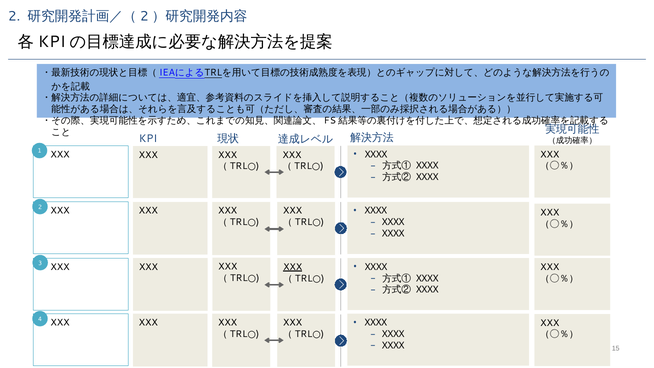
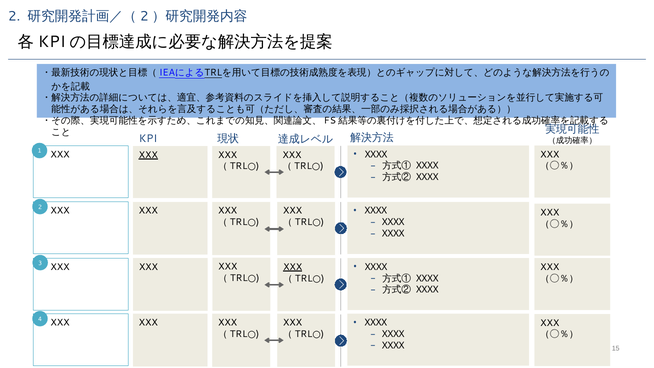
XXX at (148, 155) underline: none -> present
